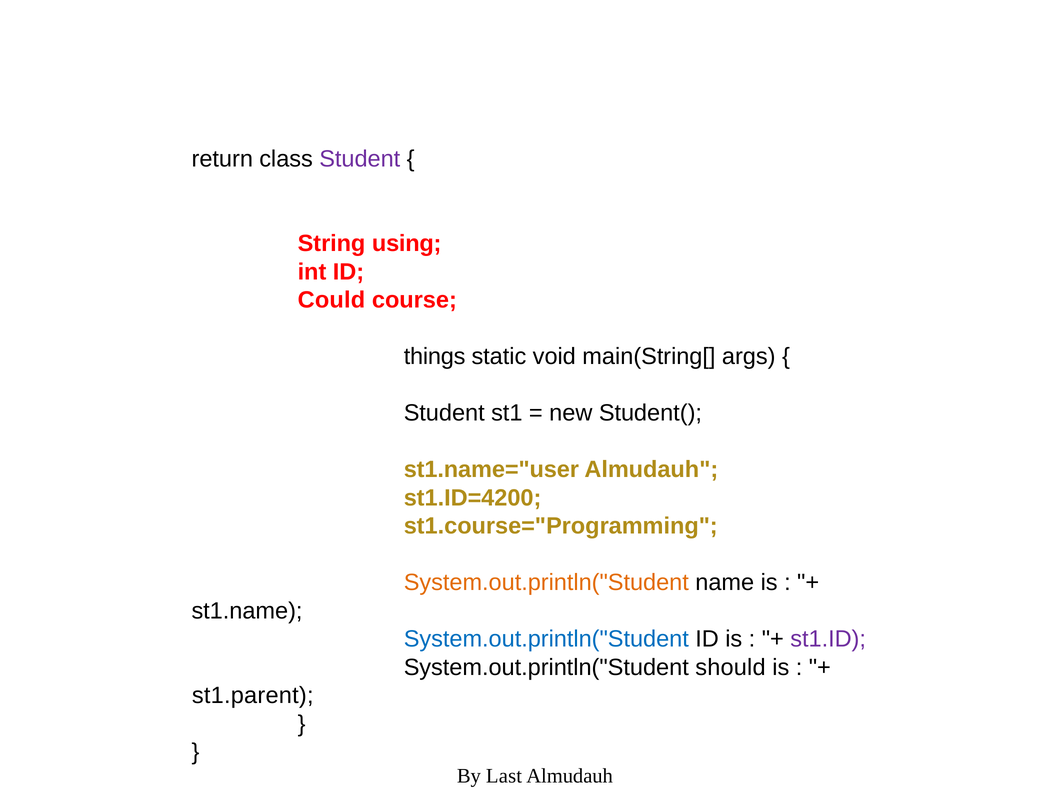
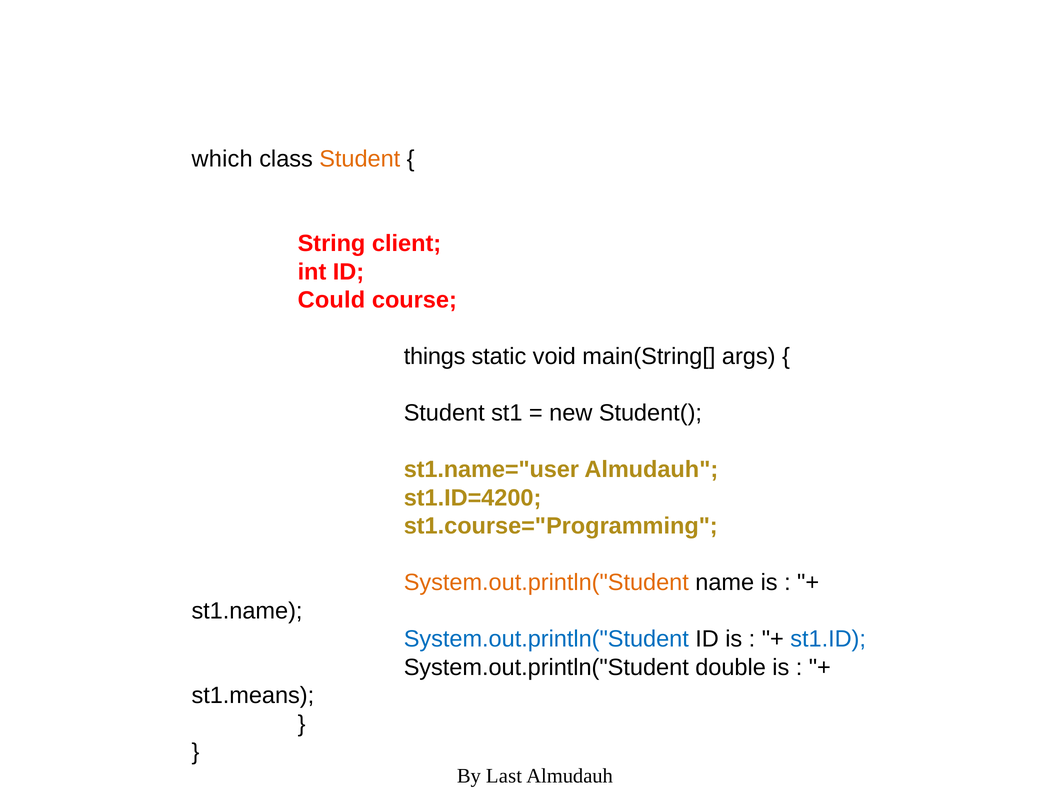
return: return -> which
Student at (360, 159) colour: purple -> orange
using: using -> client
st1.ID colour: purple -> blue
should: should -> double
st1.parent: st1.parent -> st1.means
